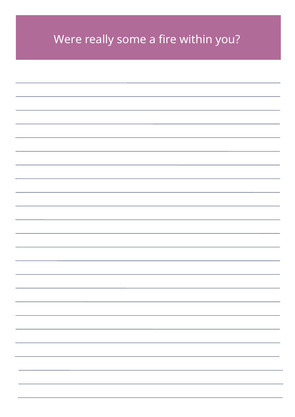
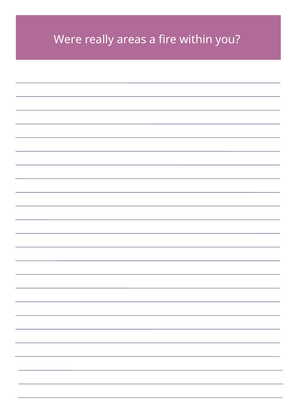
some: some -> areas
